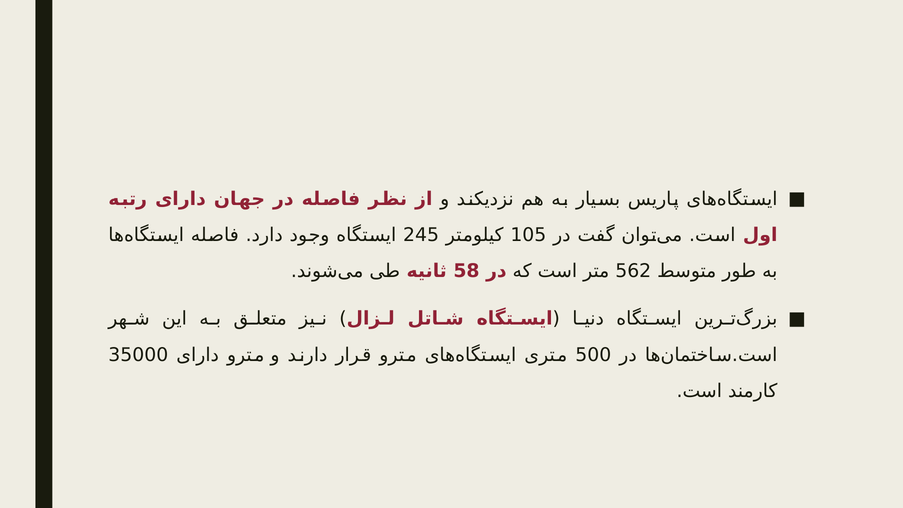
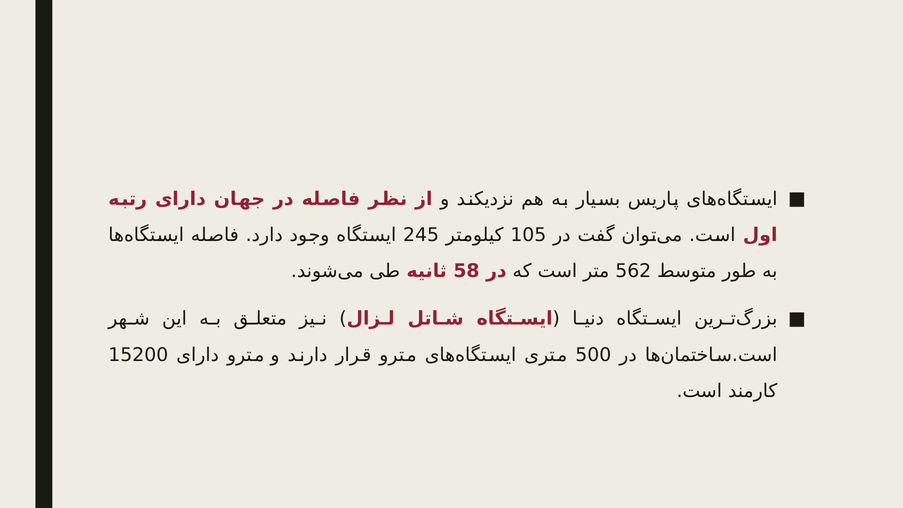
35000: 35000 -> 15200
